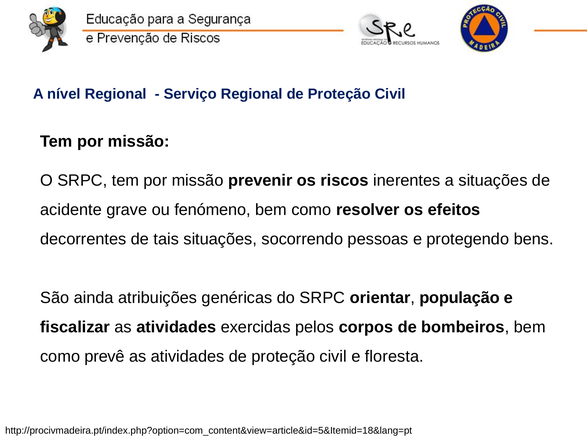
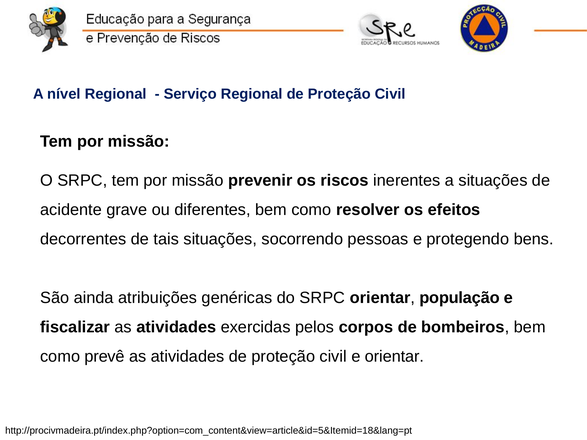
fenómeno: fenómeno -> diferentes
e floresta: floresta -> orientar
